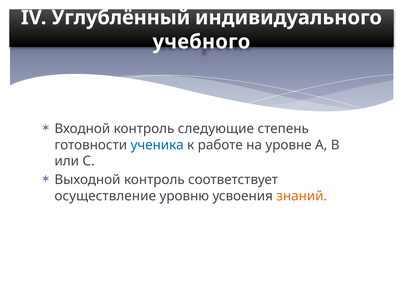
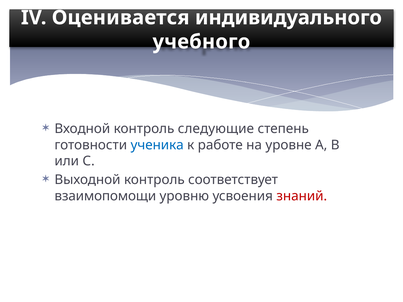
Углублённый: Углублённый -> Оценивается
осуществление: осуществление -> взаимопомощи
знаний colour: orange -> red
